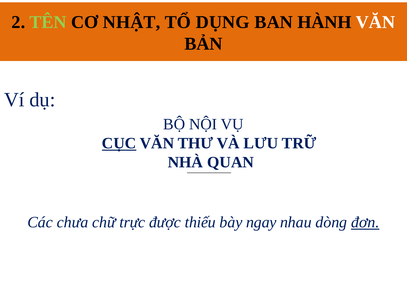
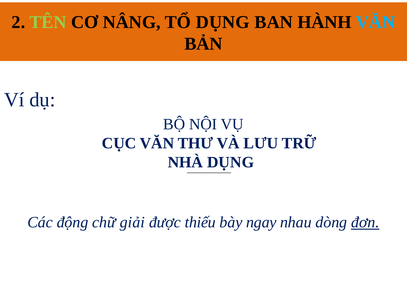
NHẬT: NHẬT -> NÂNG
VĂN at (375, 22) colour: white -> light blue
CỤC underline: present -> none
NHÀ QUAN: QUAN -> DỤNG
chưa: chưa -> động
trực: trực -> giải
